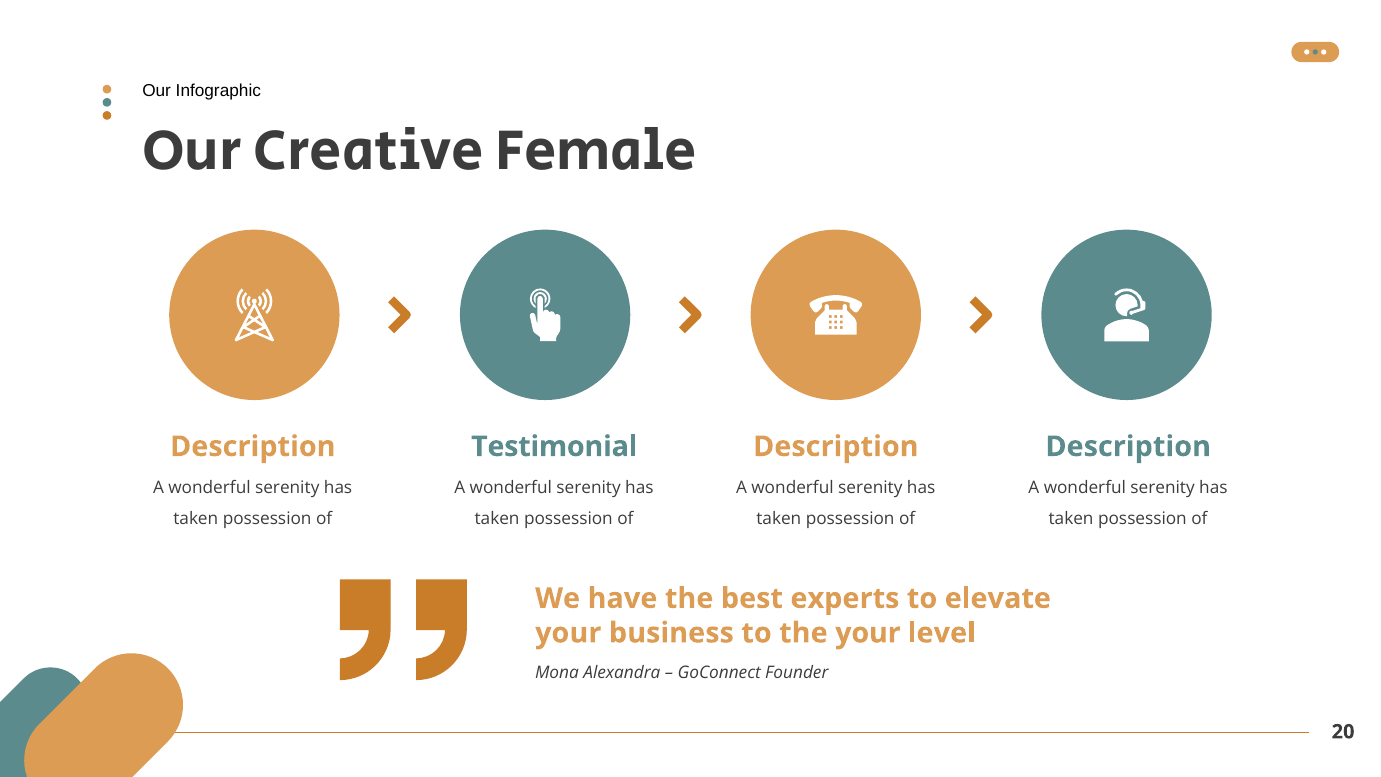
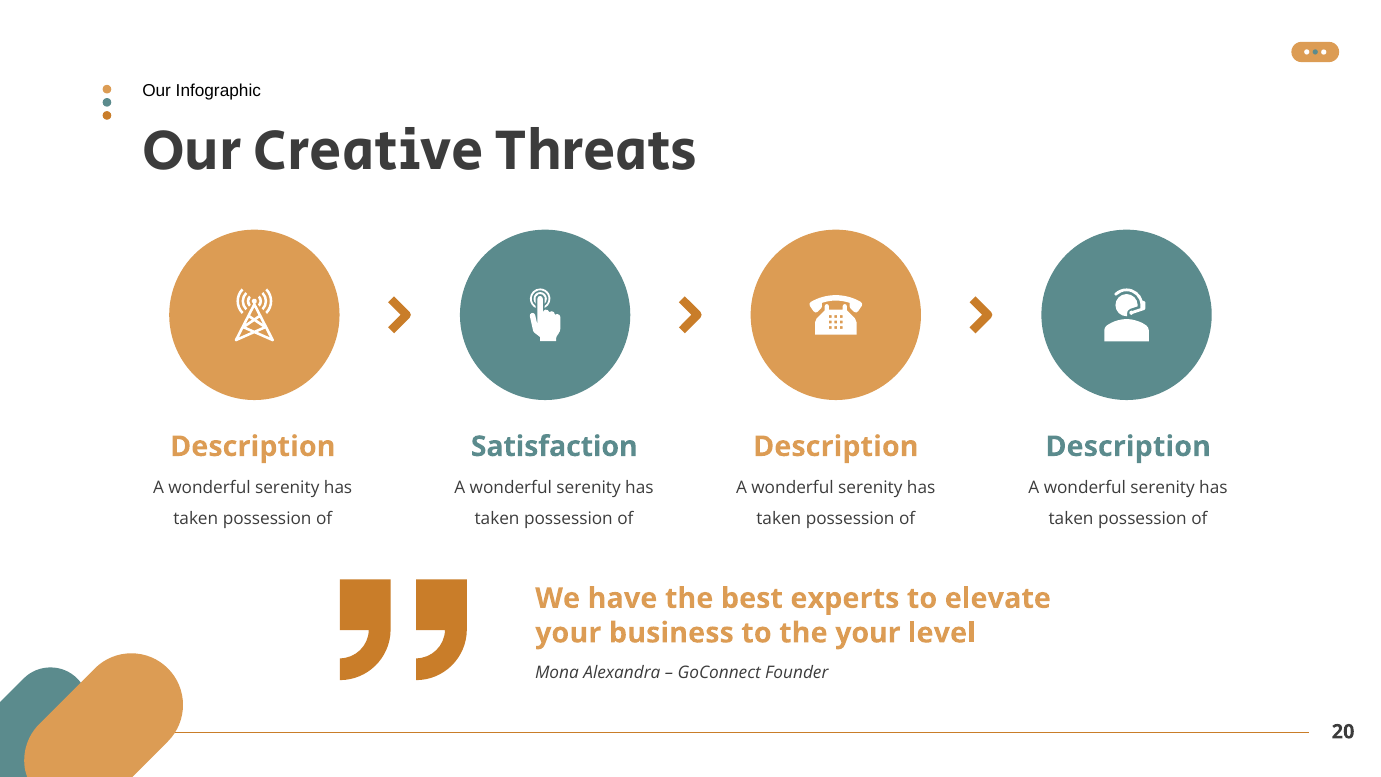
Female: Female -> Threats
Testimonial: Testimonial -> Satisfaction
